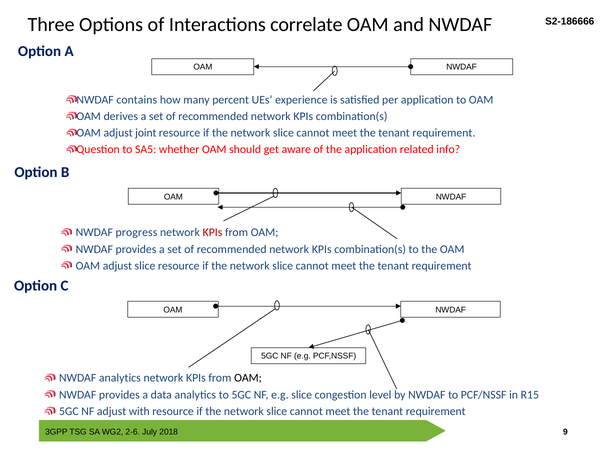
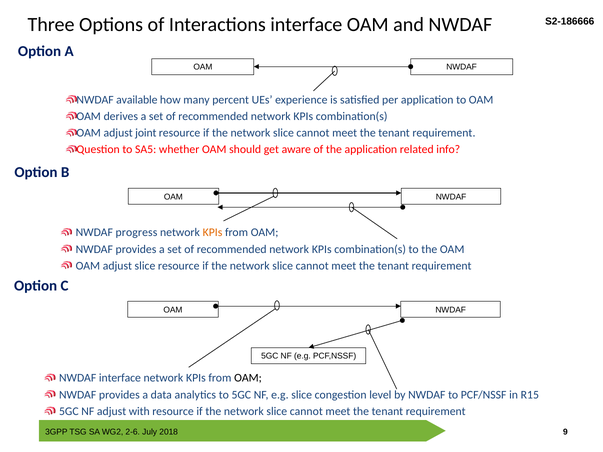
Interactions correlate: correlate -> interface
contains: contains -> available
KPIs at (213, 233) colour: red -> orange
NWDAF analytics: analytics -> interface
